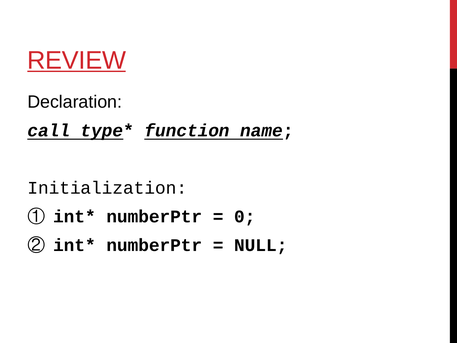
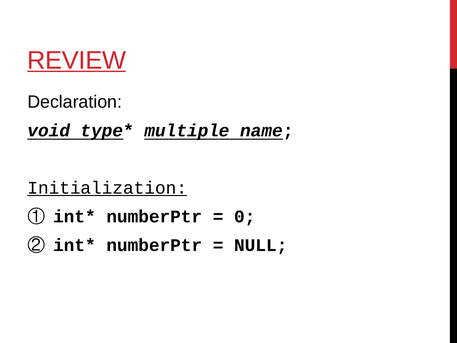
call: call -> void
function: function -> multiple
Initialization underline: none -> present
